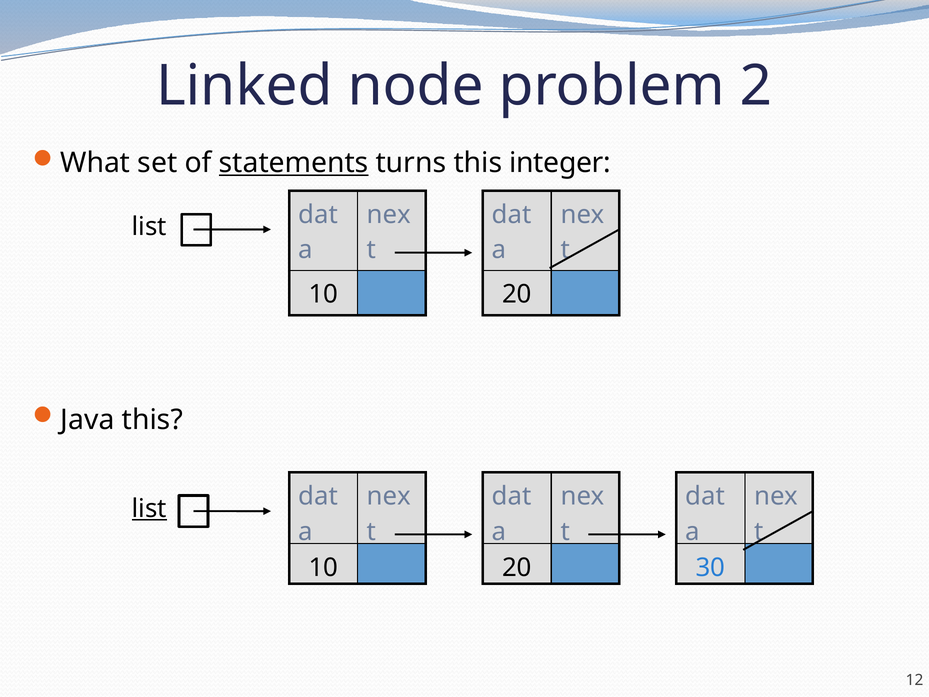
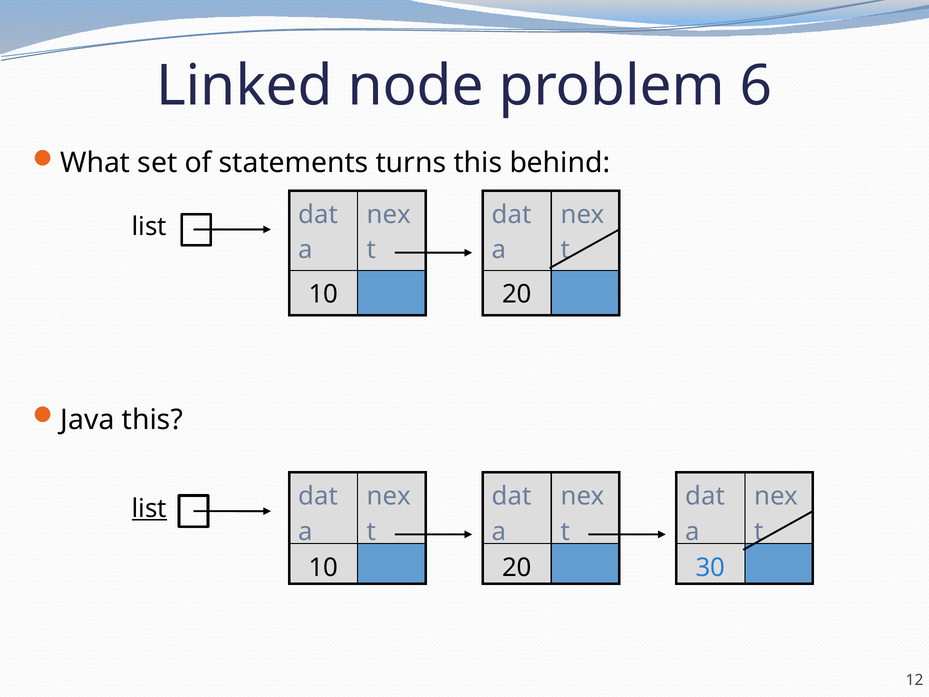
2: 2 -> 6
statements underline: present -> none
integer: integer -> behind
